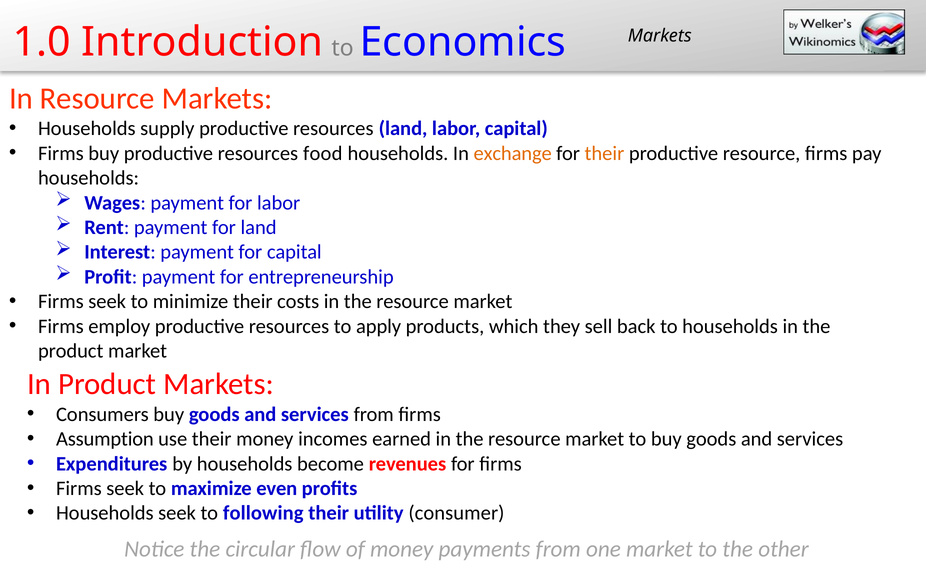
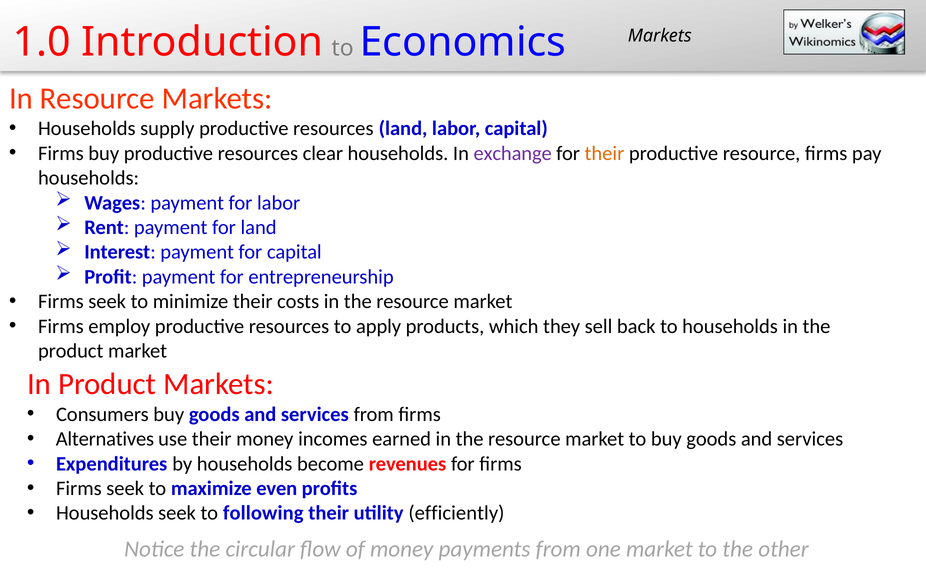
food: food -> clear
exchange colour: orange -> purple
Assumption: Assumption -> Alternatives
consumer: consumer -> efficiently
